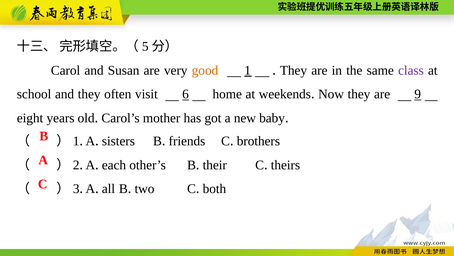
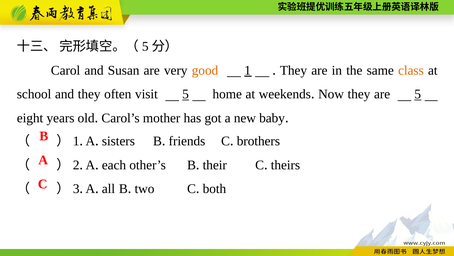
class colour: purple -> orange
visit 6: 6 -> 5
are 9: 9 -> 5
